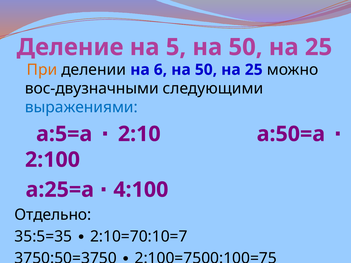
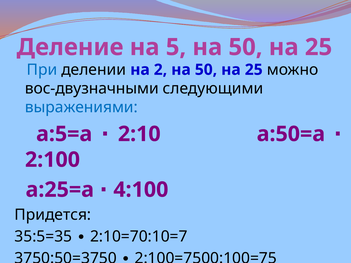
При colour: orange -> blue
6: 6 -> 2
Отдельно: Отдельно -> Придется
